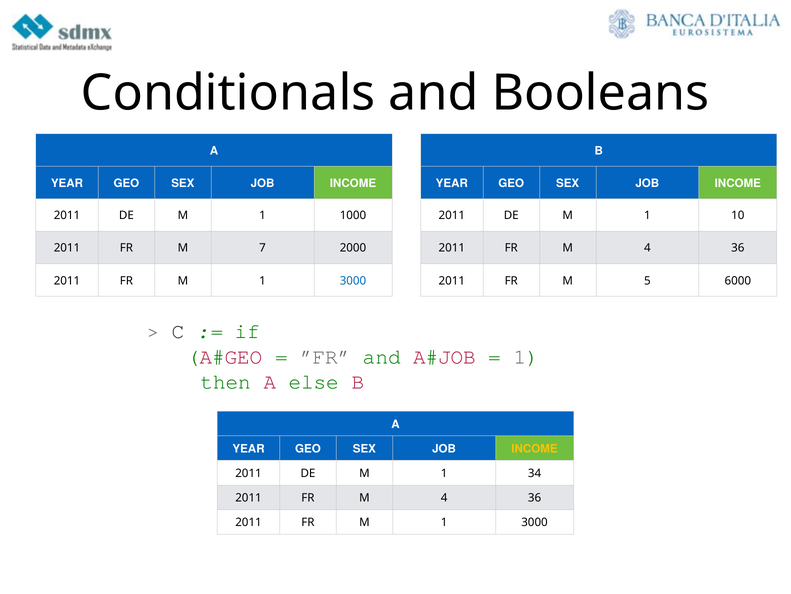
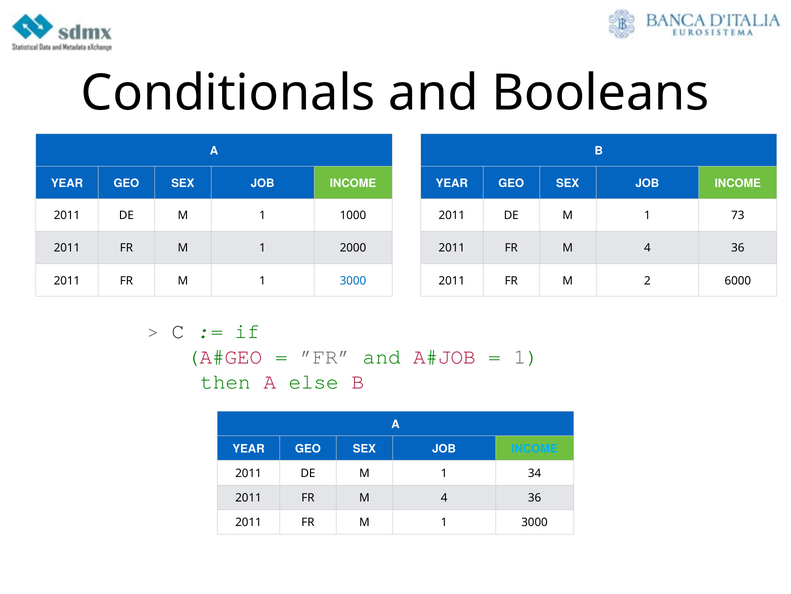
10: 10 -> 73
7 at (263, 248): 7 -> 1
5: 5 -> 2
INCOME at (535, 448) colour: yellow -> light blue
